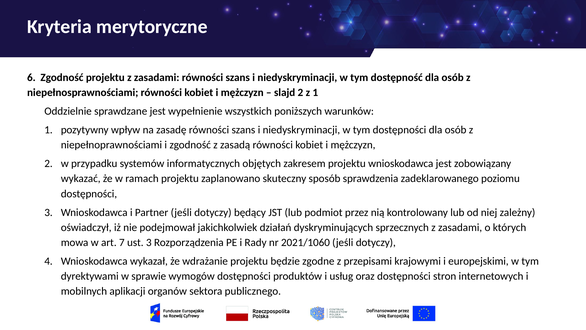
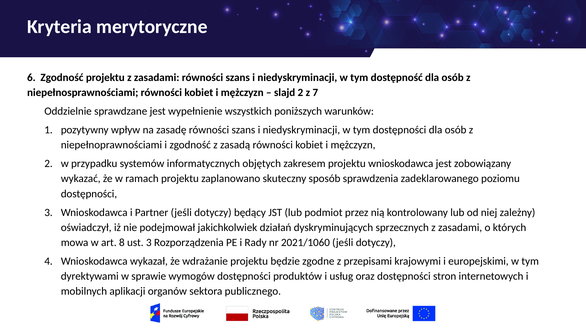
z 1: 1 -> 7
7: 7 -> 8
